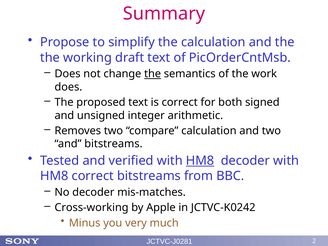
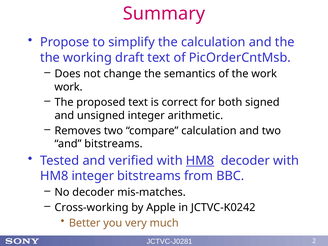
the at (153, 74) underline: present -> none
does at (68, 87): does -> work
HM8 correct: correct -> integer
Minus: Minus -> Better
